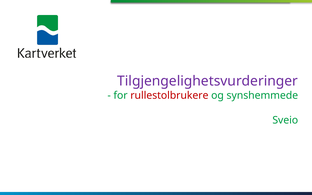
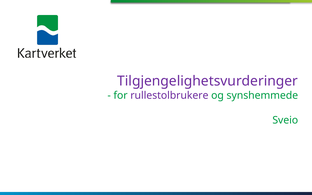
rullestolbrukere colour: red -> purple
